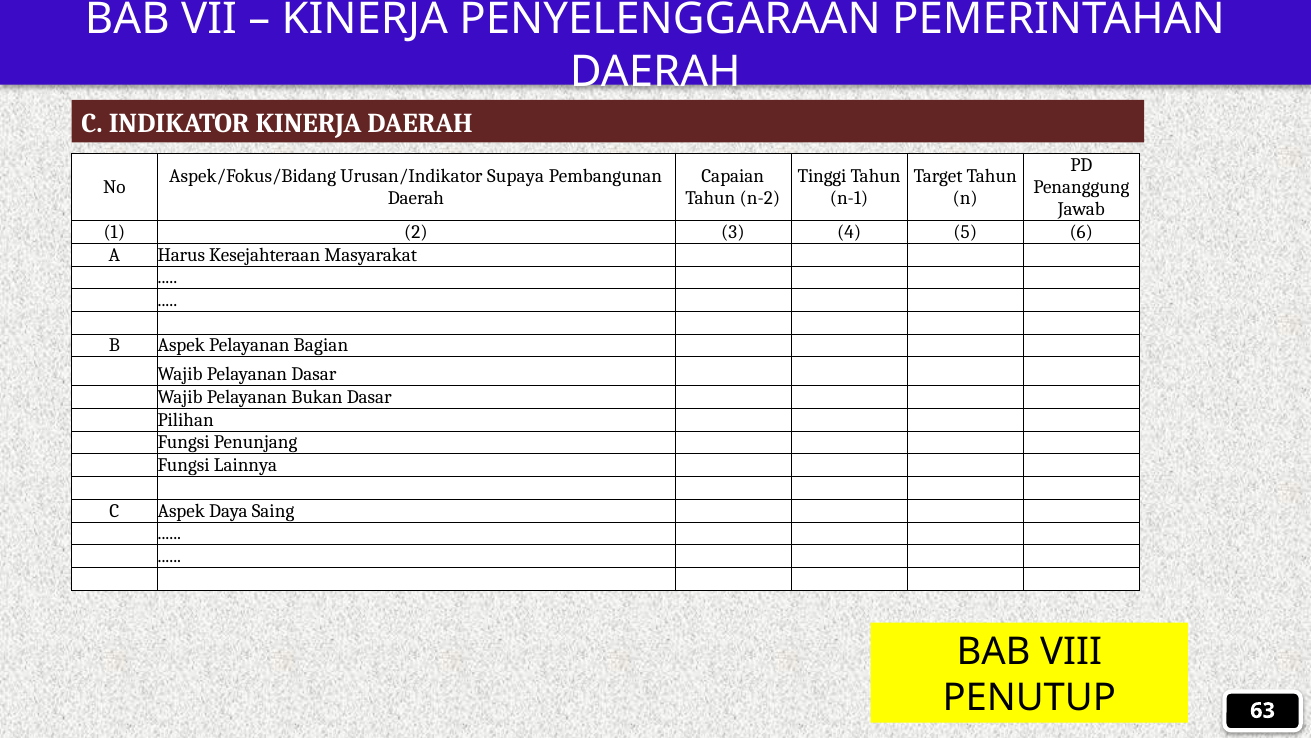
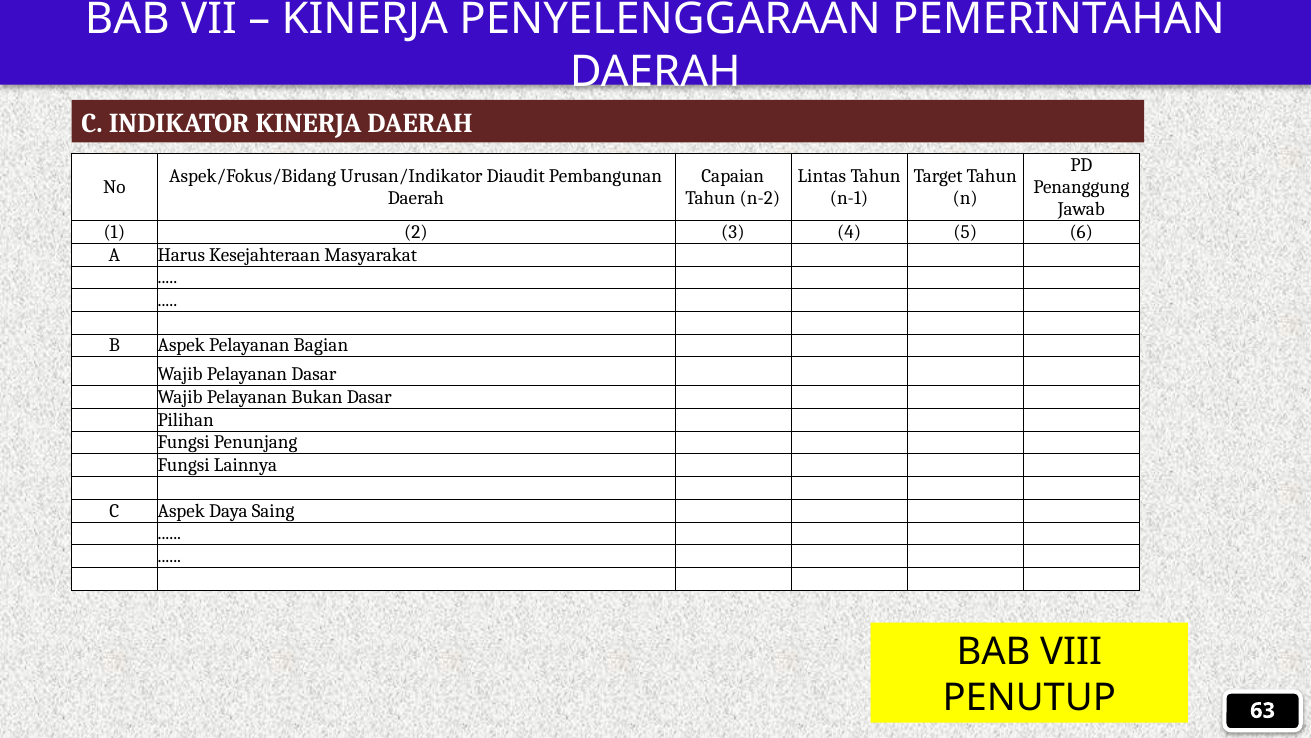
Supaya: Supaya -> Diaudit
Tinggi: Tinggi -> Lintas
